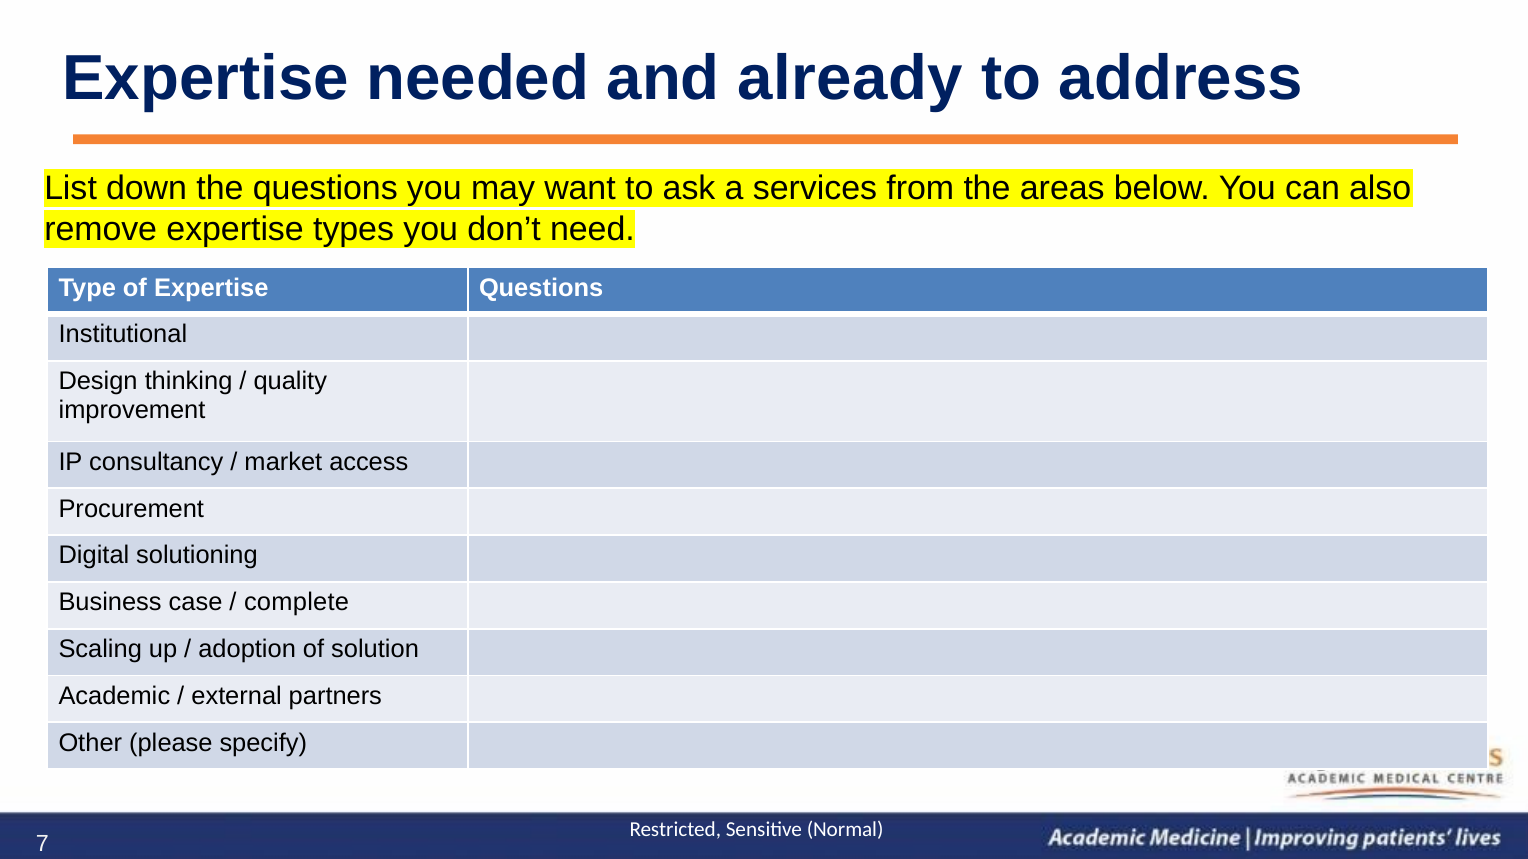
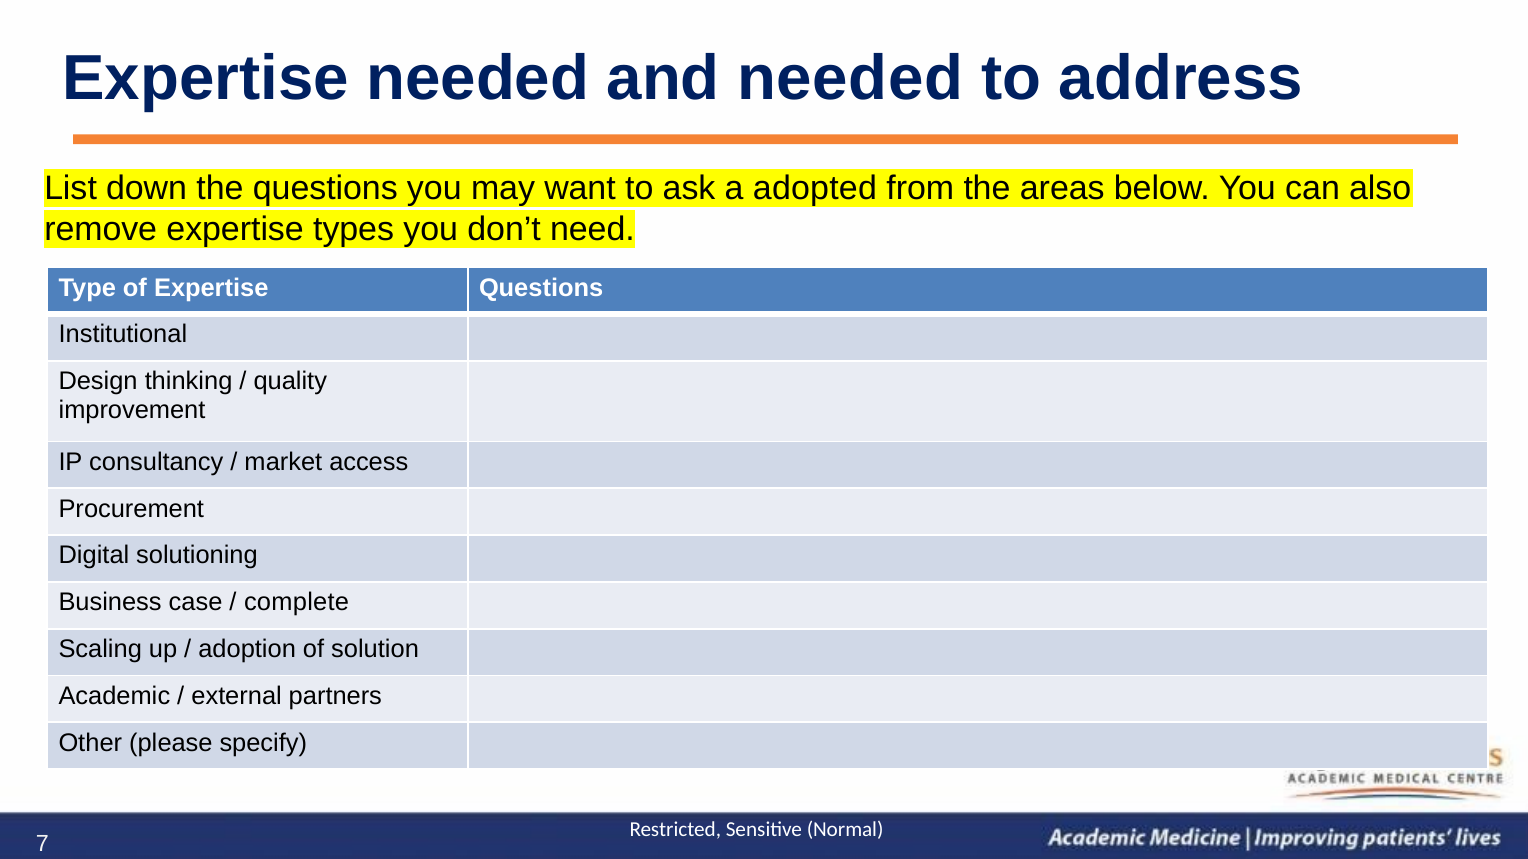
and already: already -> needed
services: services -> adopted
